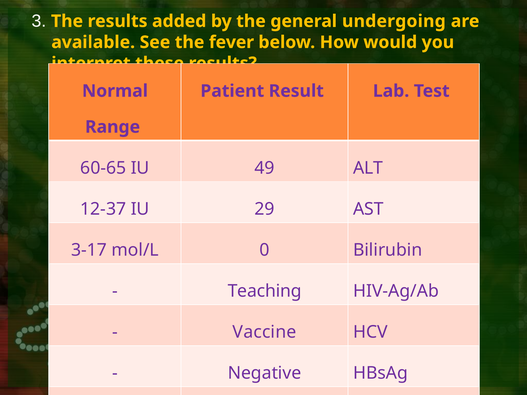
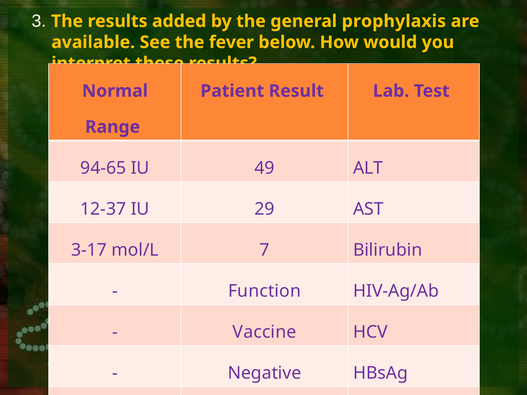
undergoing: undergoing -> prophylaxis
60-65: 60-65 -> 94-65
0: 0 -> 7
Teaching: Teaching -> Function
